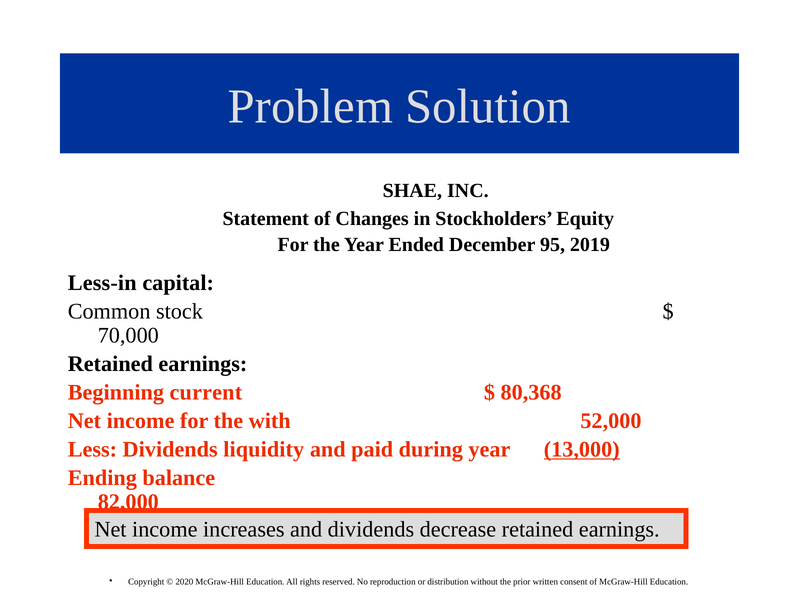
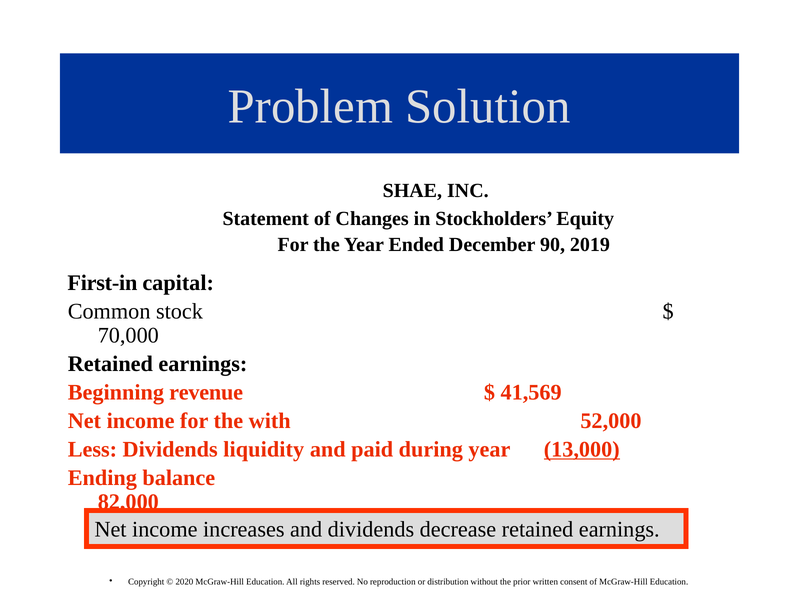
95: 95 -> 90
Less-in: Less-in -> First-in
current: current -> revenue
80,368: 80,368 -> 41,569
